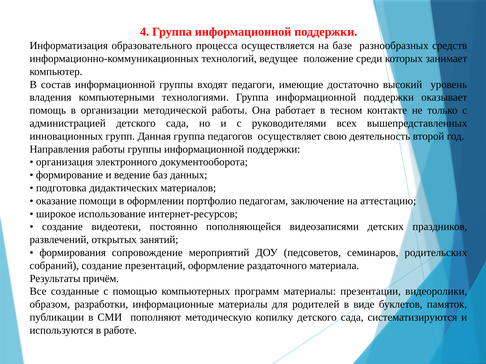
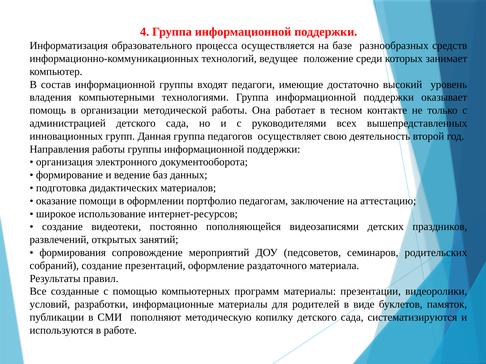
причём: причём -> правил
образом: образом -> условий
